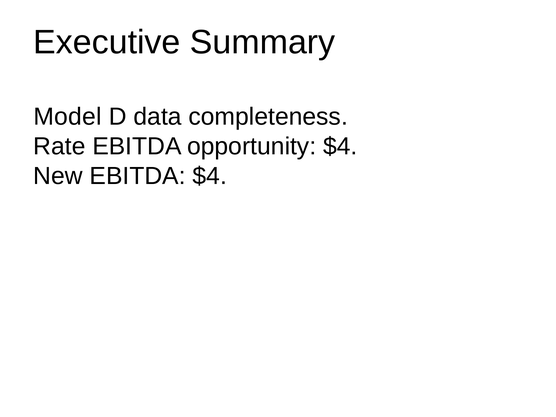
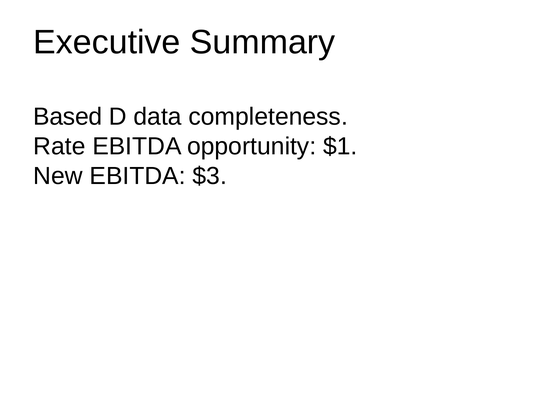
Model: Model -> Based
opportunity $4: $4 -> $1
EBITDA $4: $4 -> $3
